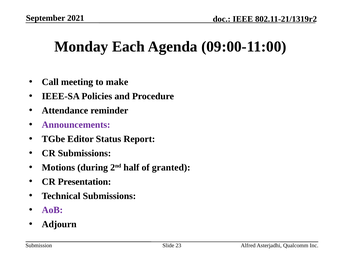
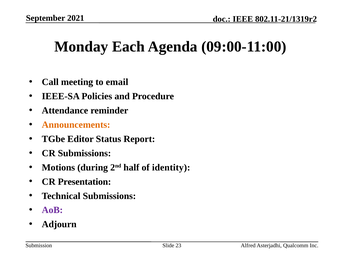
make: make -> email
Announcements colour: purple -> orange
granted: granted -> identity
